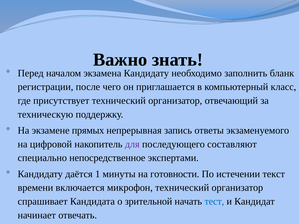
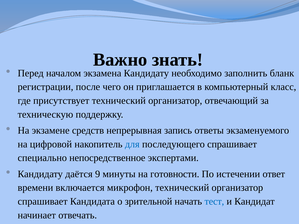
прямых: прямых -> средств
для colour: purple -> blue
последующего составляют: составляют -> спрашивает
1: 1 -> 9
текст: текст -> ответ
